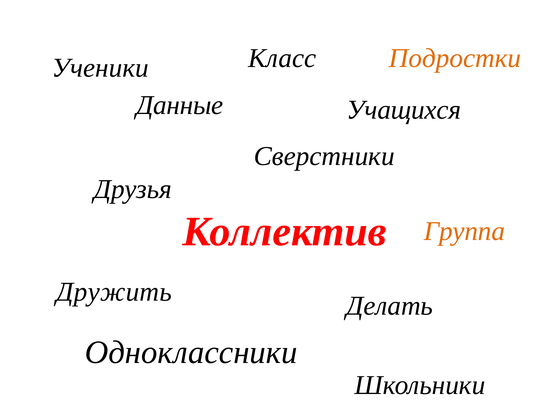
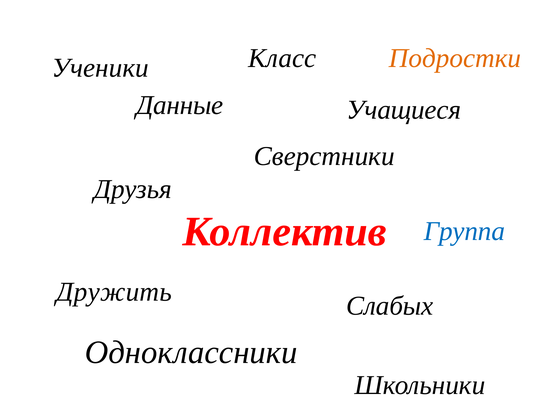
Учащихся: Учащихся -> Учащиеся
Группа colour: orange -> blue
Делать: Делать -> Слабых
